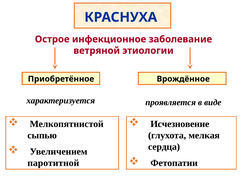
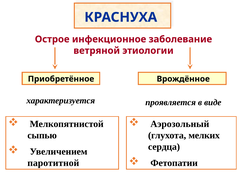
Исчезновение: Исчезновение -> Аэрозольный
мелкая: мелкая -> мелких
